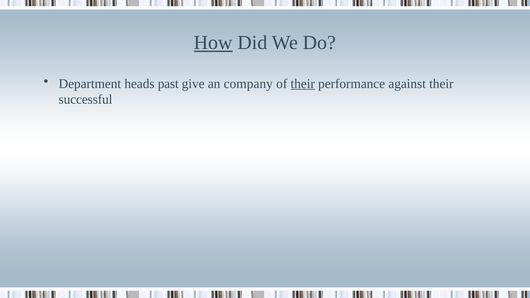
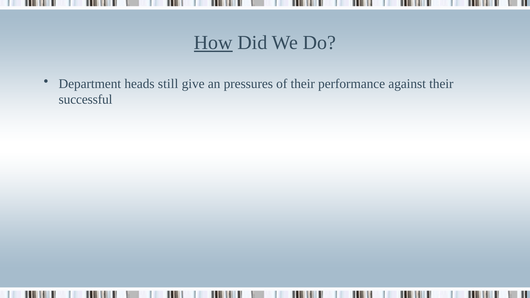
past: past -> still
company: company -> pressures
their at (303, 84) underline: present -> none
